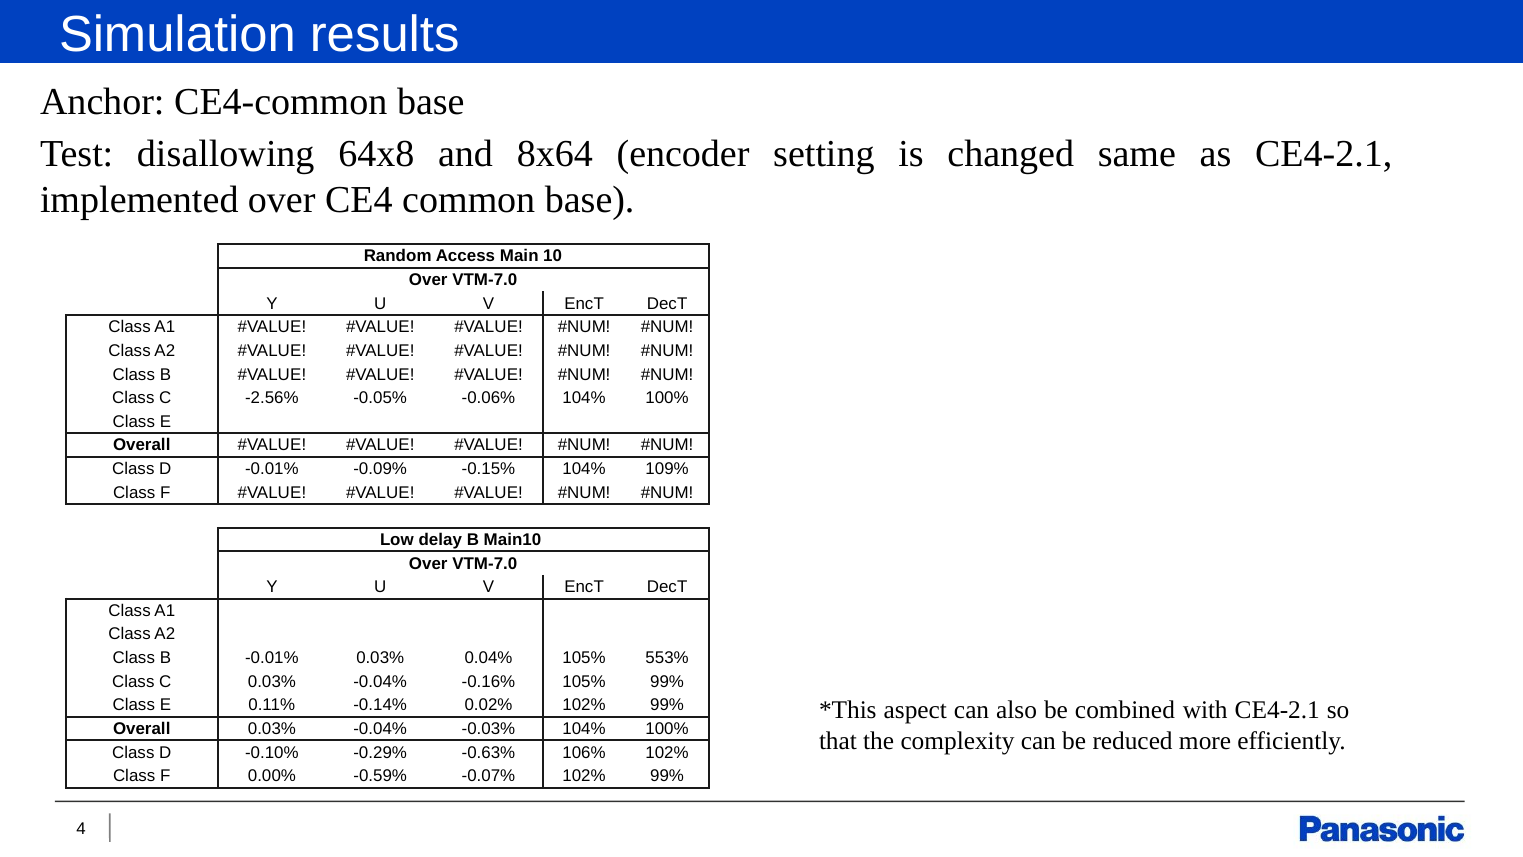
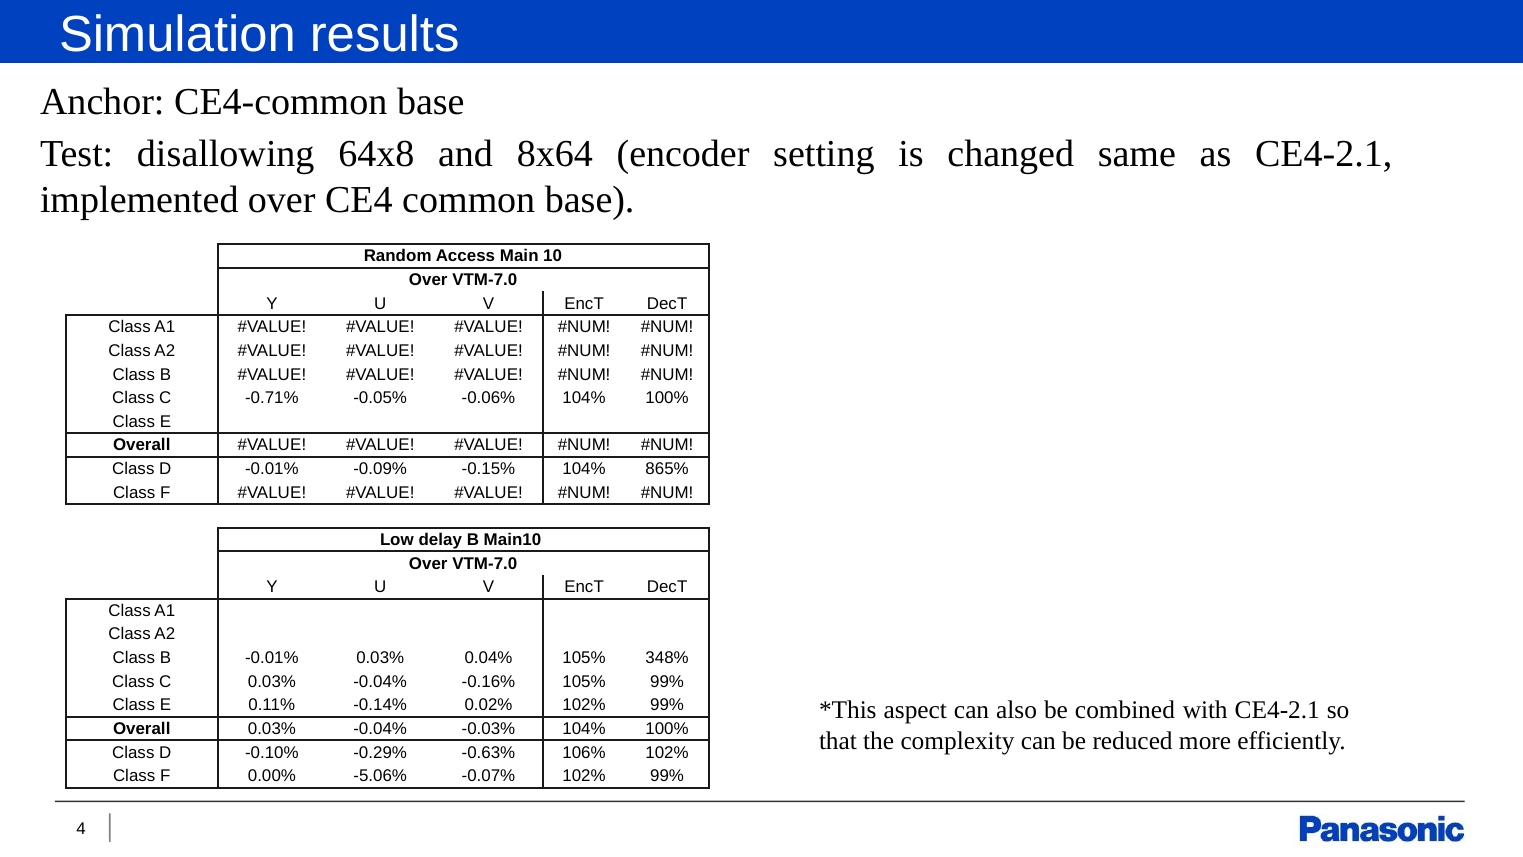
-2.56%: -2.56% -> -0.71%
109%: 109% -> 865%
553%: 553% -> 348%
-0.59%: -0.59% -> -5.06%
